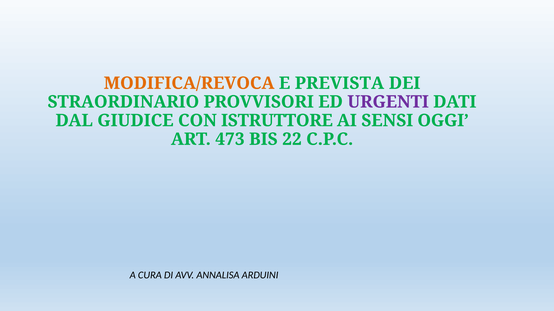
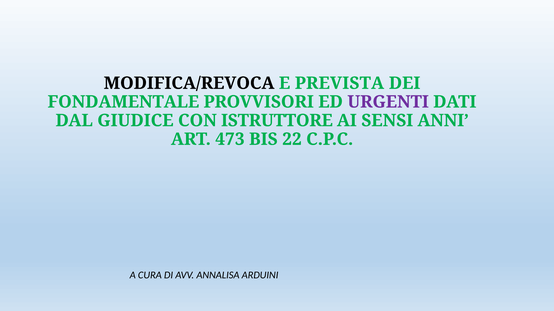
MODIFICA/REVOCA colour: orange -> black
STRAORDINARIO: STRAORDINARIO -> FONDAMENTALE
OGGI: OGGI -> ANNI
